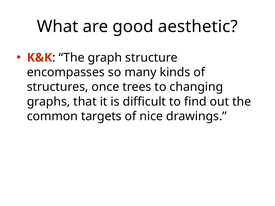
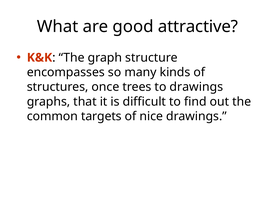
aesthetic: aesthetic -> attractive
to changing: changing -> drawings
